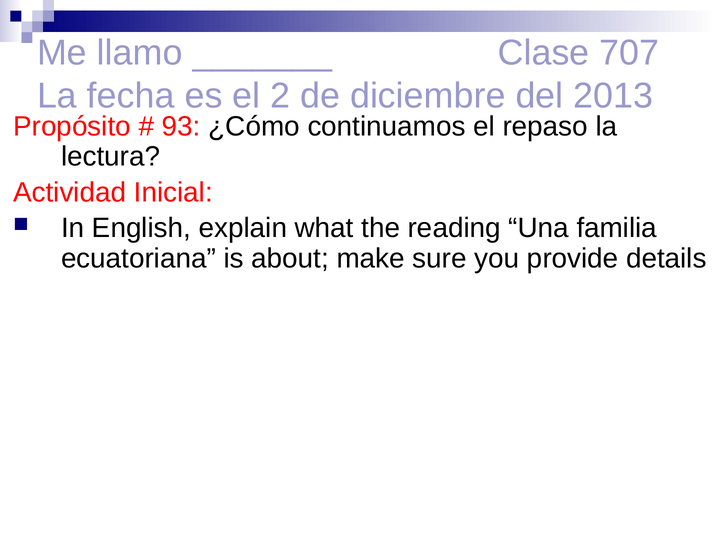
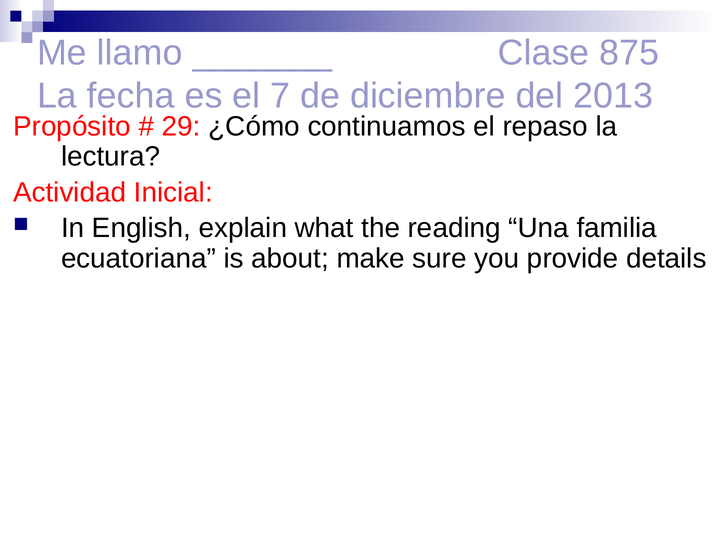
707: 707 -> 875
2: 2 -> 7
93: 93 -> 29
